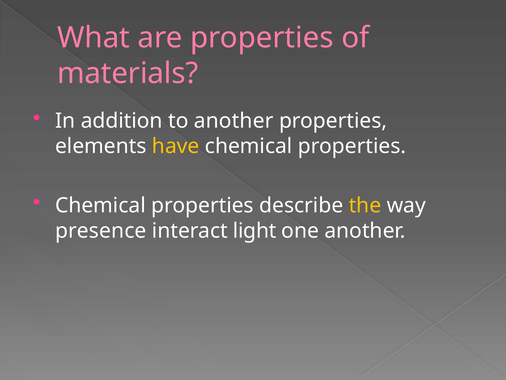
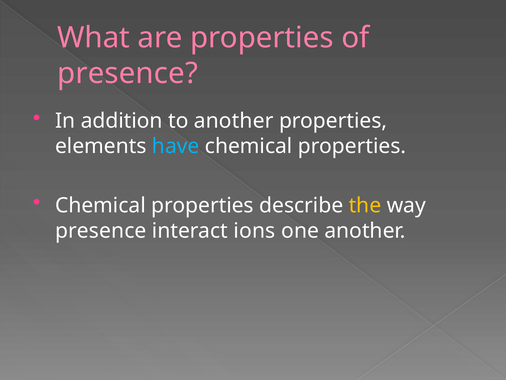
materials at (128, 73): materials -> presence
have colour: yellow -> light blue
light: light -> ions
